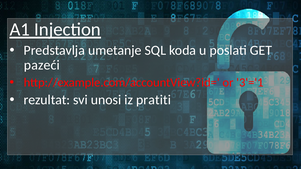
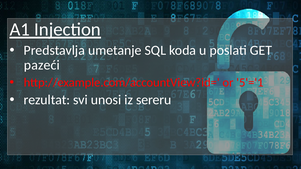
3'='1: 3'='1 -> 5'='1
pratiti: pratiti -> sereru
